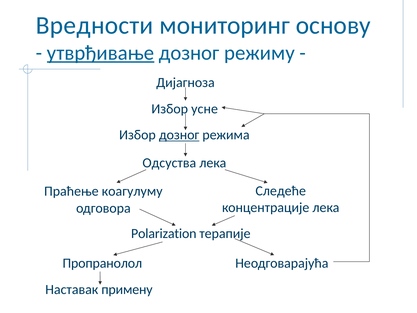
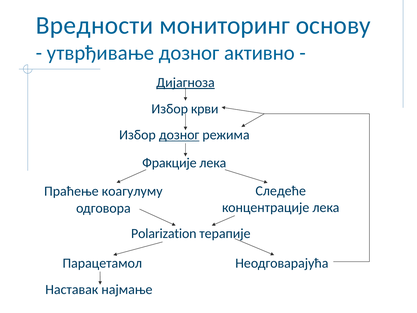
утврђивање underline: present -> none
режиму: режиму -> активно
Дијагноза underline: none -> present
усне: усне -> крви
Одсуства: Одсуства -> Фракције
Пропранолол: Пропранолол -> Парацетамол
примену: примену -> најмање
